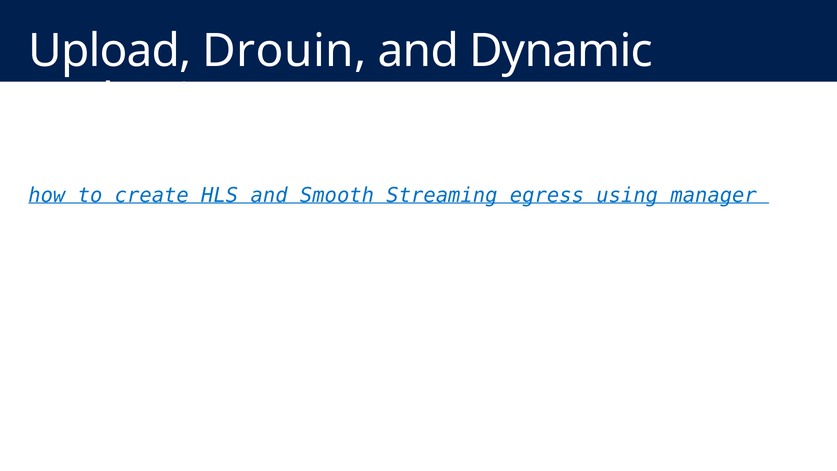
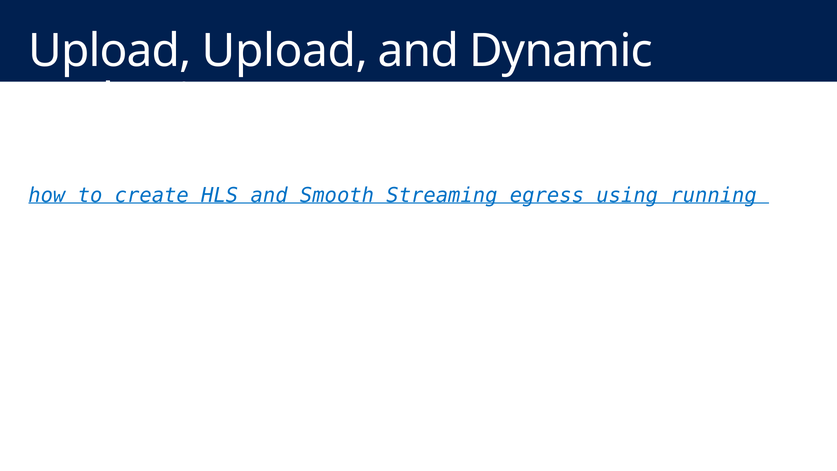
Upload Drouin: Drouin -> Upload
manager: manager -> running
